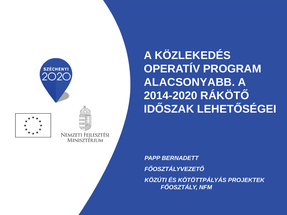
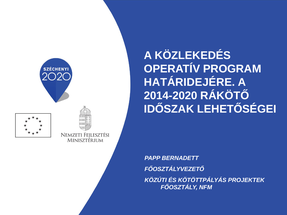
ALACSONYABB: ALACSONYABB -> HATÁRIDEJÉRE
